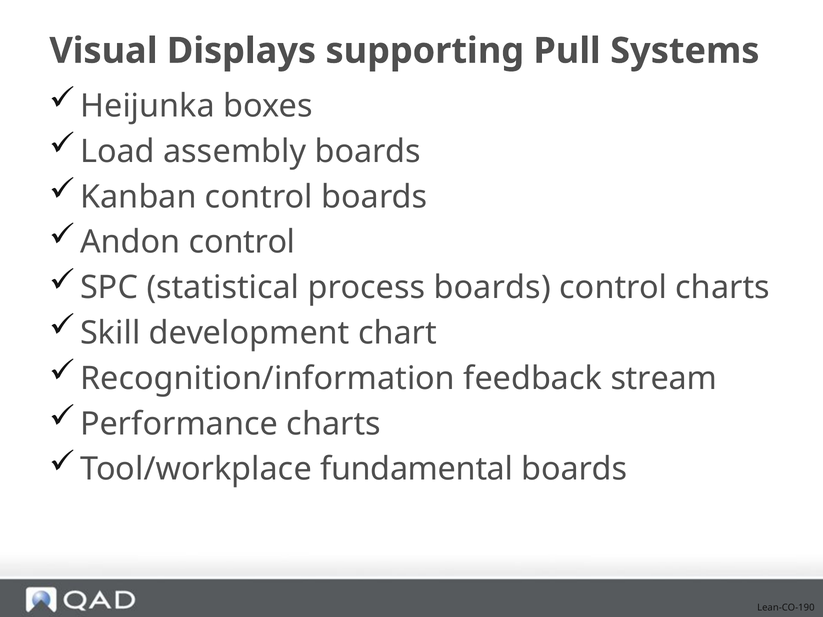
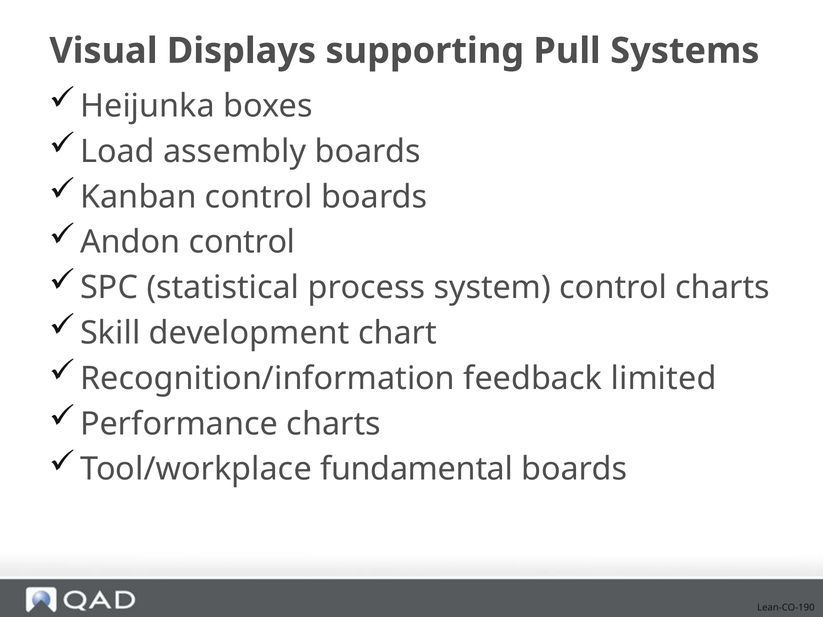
process boards: boards -> system
stream: stream -> limited
